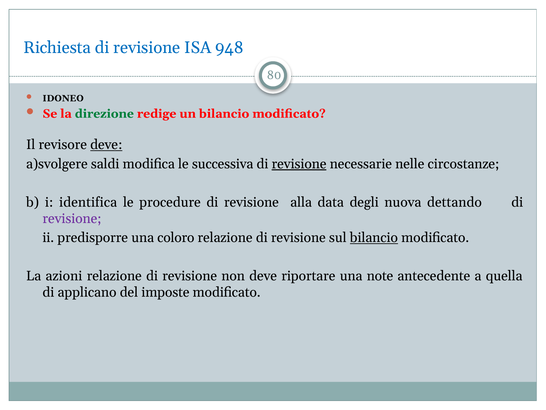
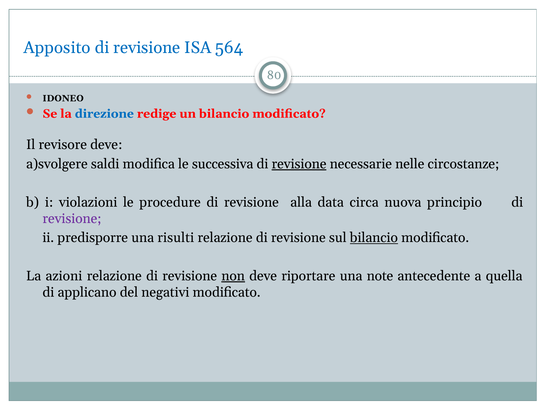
Richiesta: Richiesta -> Apposito
948: 948 -> 564
direzione colour: green -> blue
deve at (106, 145) underline: present -> none
identifica: identifica -> violazioni
degli: degli -> circa
dettando: dettando -> principio
coloro: coloro -> risulti
non underline: none -> present
imposte: imposte -> negativi
